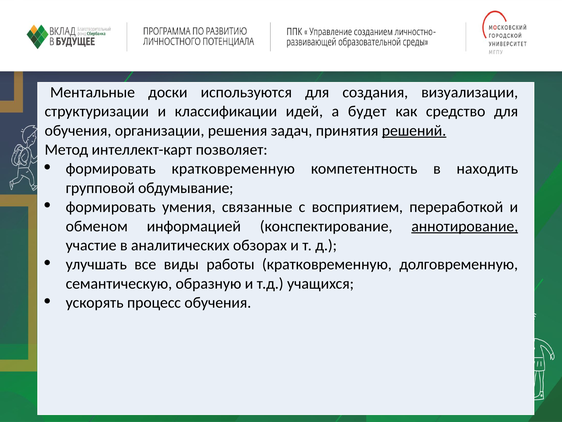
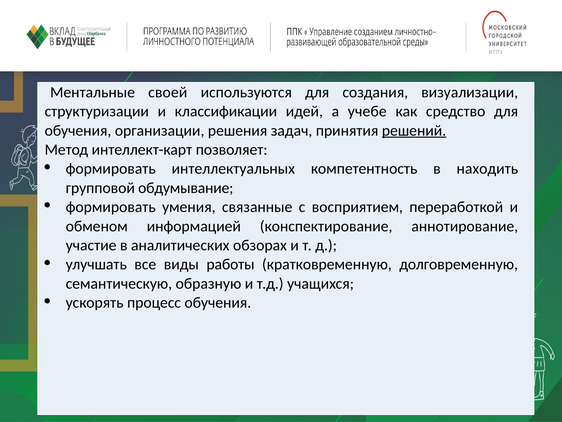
доски: доски -> своей
будет: будет -> учебе
формировать кратковременную: кратковременную -> интеллектуальных
аннотирование underline: present -> none
